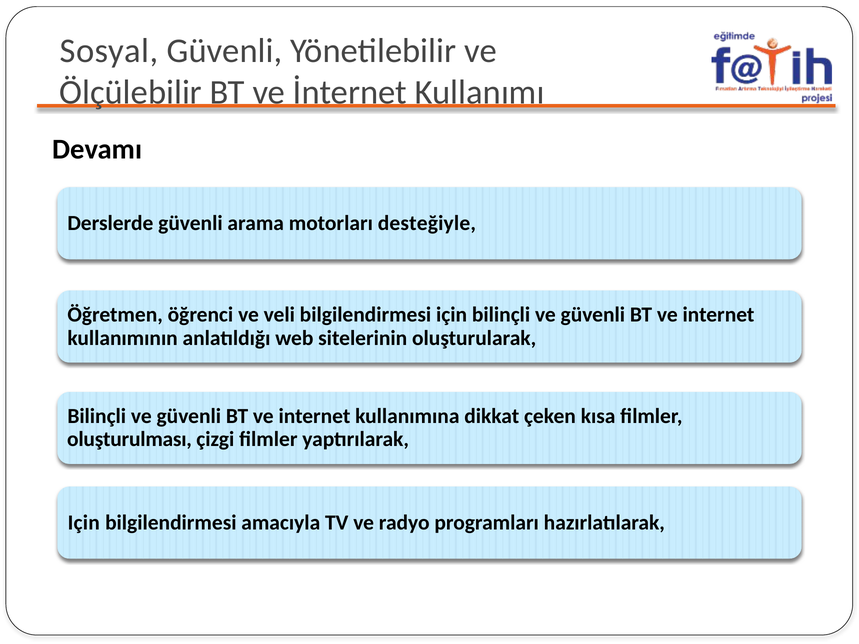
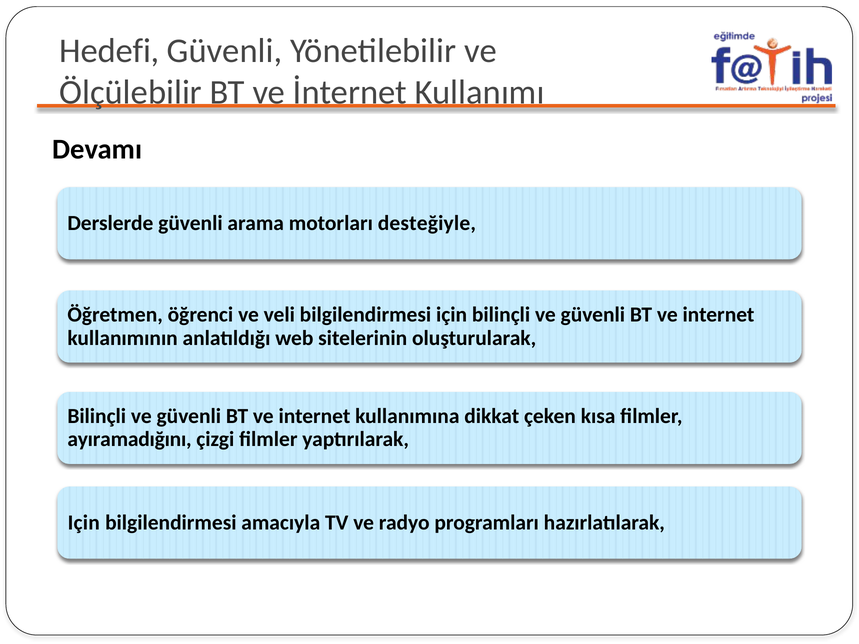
Sosyal: Sosyal -> Hedefi
oluşturulması: oluşturulması -> ayıramadığını
